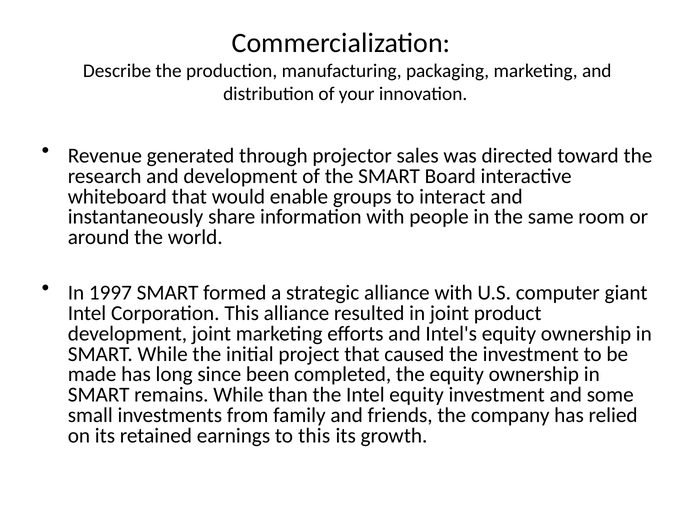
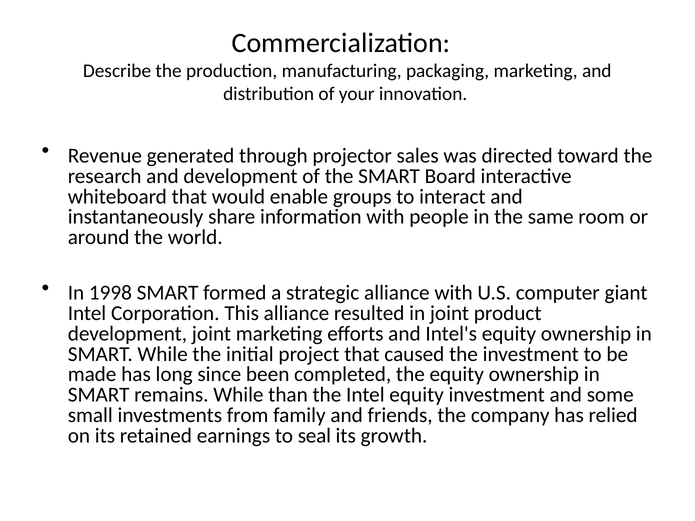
1997: 1997 -> 1998
to this: this -> seal
